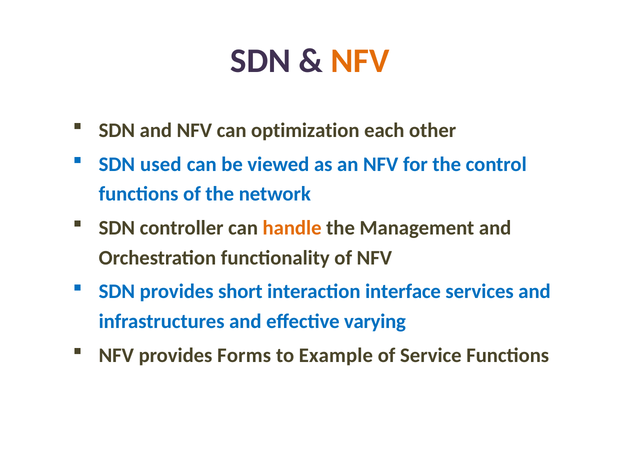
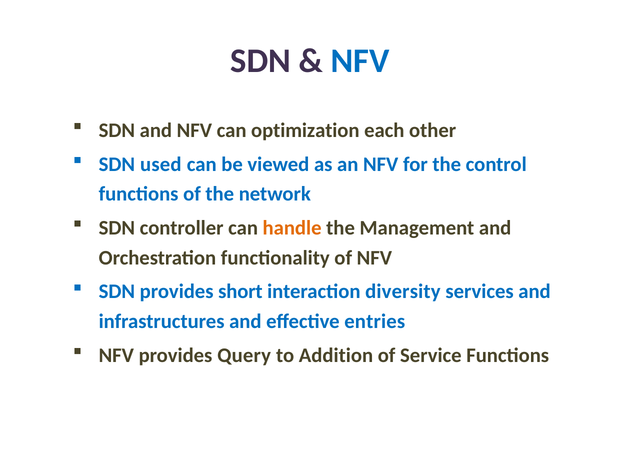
NFV at (360, 61) colour: orange -> blue
interface: interface -> diversity
varying: varying -> entries
Forms: Forms -> Query
Example: Example -> Addition
